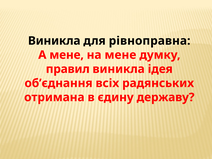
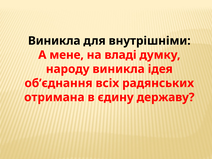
рівноправна: рівноправна -> внутрішніми
на мене: мене -> владі
правил: правил -> народу
